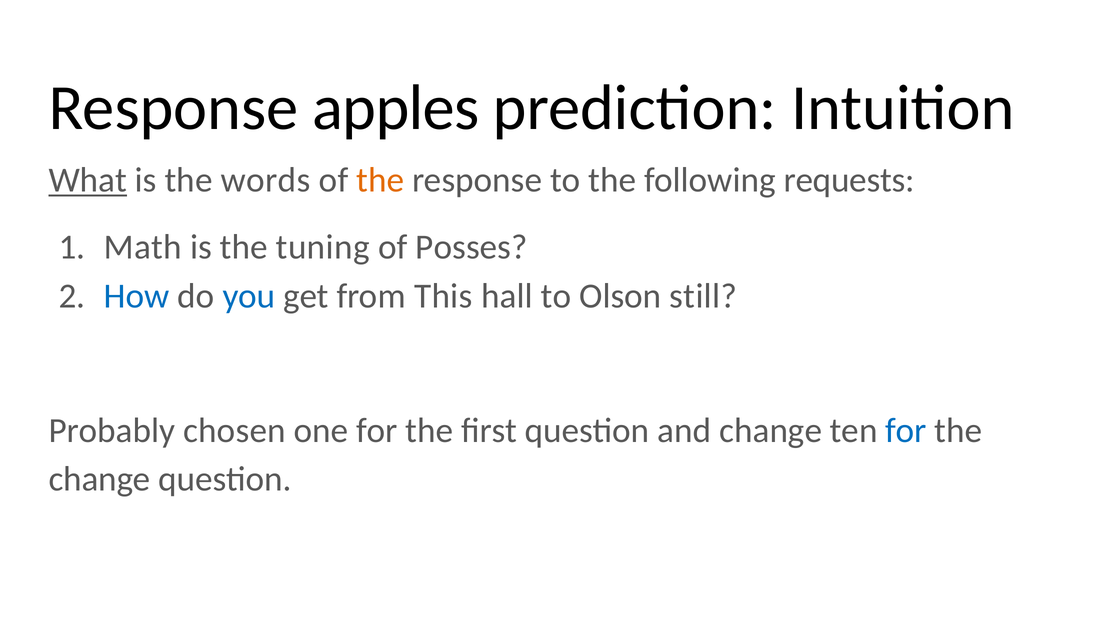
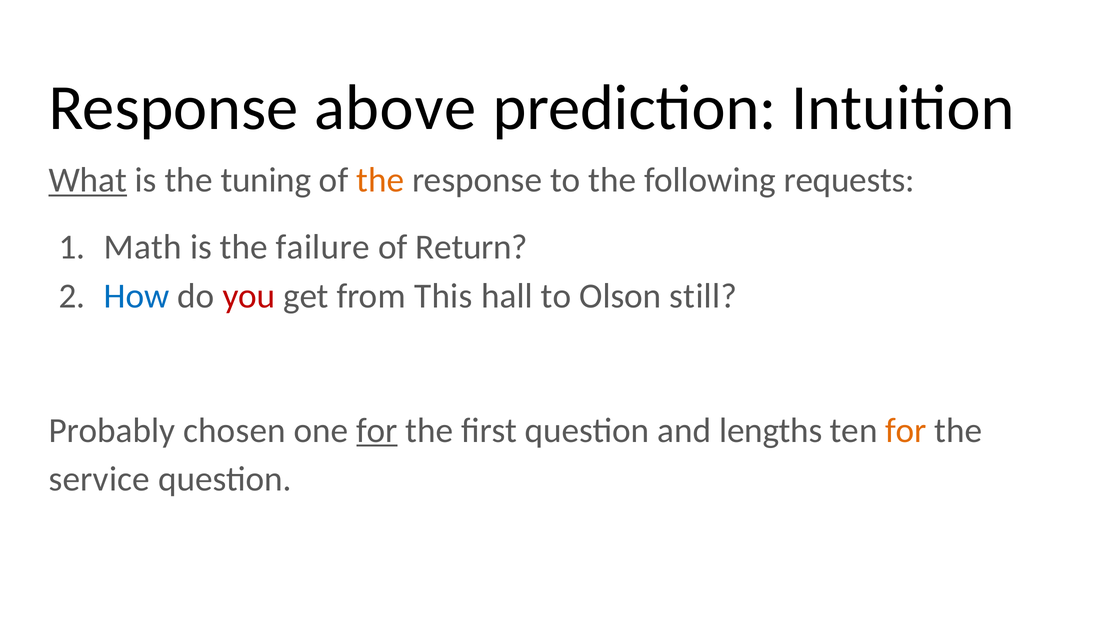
apples: apples -> above
words: words -> tuning
tuning: tuning -> failure
Posses: Posses -> Return
you colour: blue -> red
for at (377, 430) underline: none -> present
and change: change -> lengths
for at (906, 430) colour: blue -> orange
change at (100, 479): change -> service
